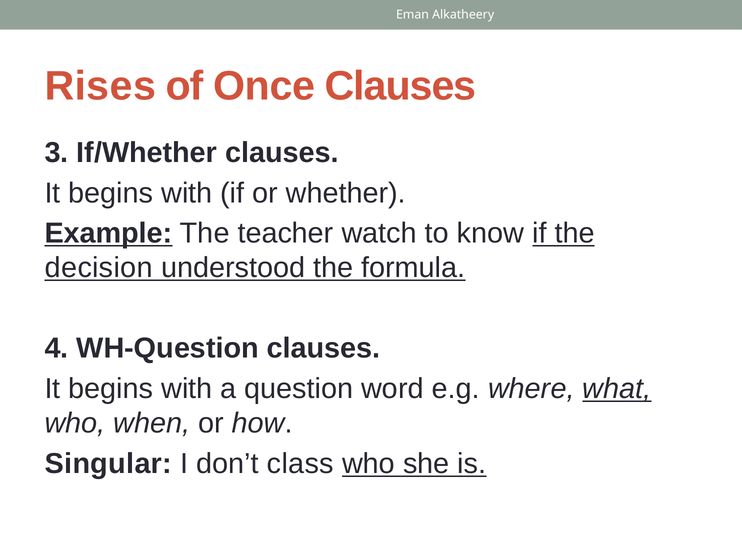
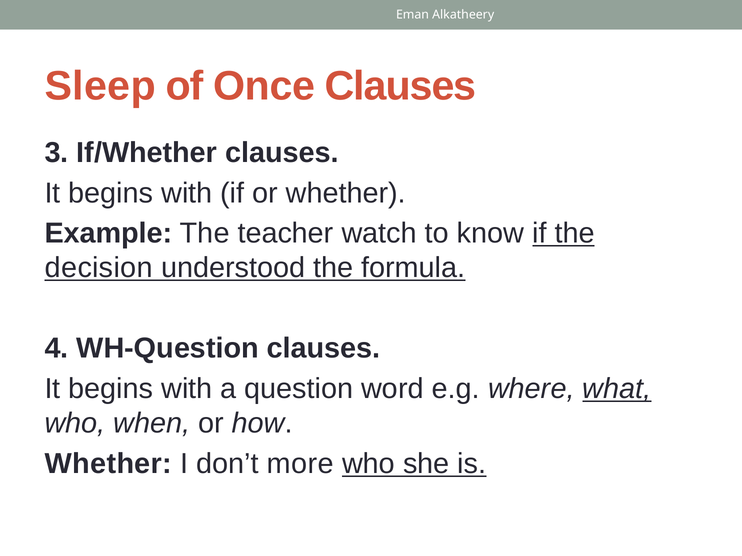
Rises: Rises -> Sleep
Example underline: present -> none
Singular at (108, 464): Singular -> Whether
class: class -> more
